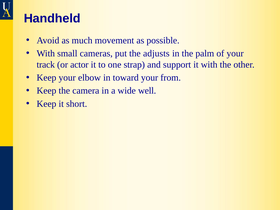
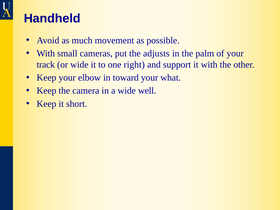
or actor: actor -> wide
strap: strap -> right
from: from -> what
